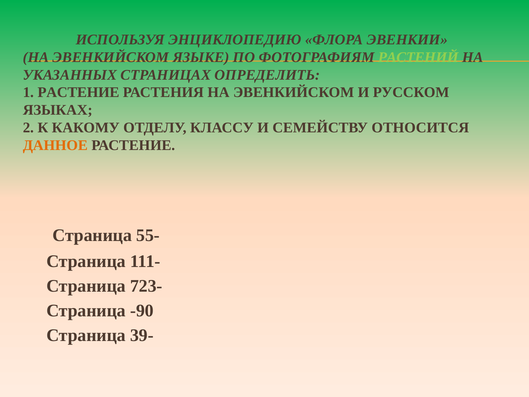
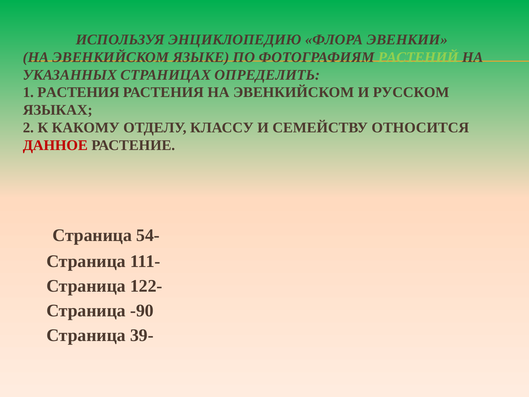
1 РАСТЕНИЕ: РАСТЕНИЕ -> РАСТЕНИЯ
ДАННОЕ colour: orange -> red
55-: 55- -> 54-
723-: 723- -> 122-
